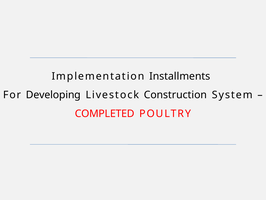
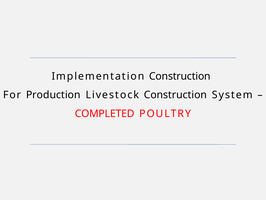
Implementation Installments: Installments -> Construction
Developing: Developing -> Production
